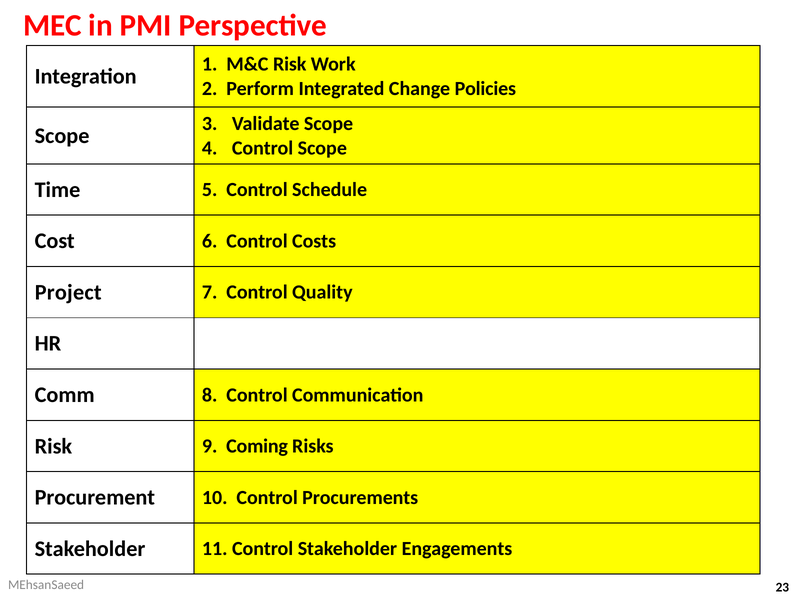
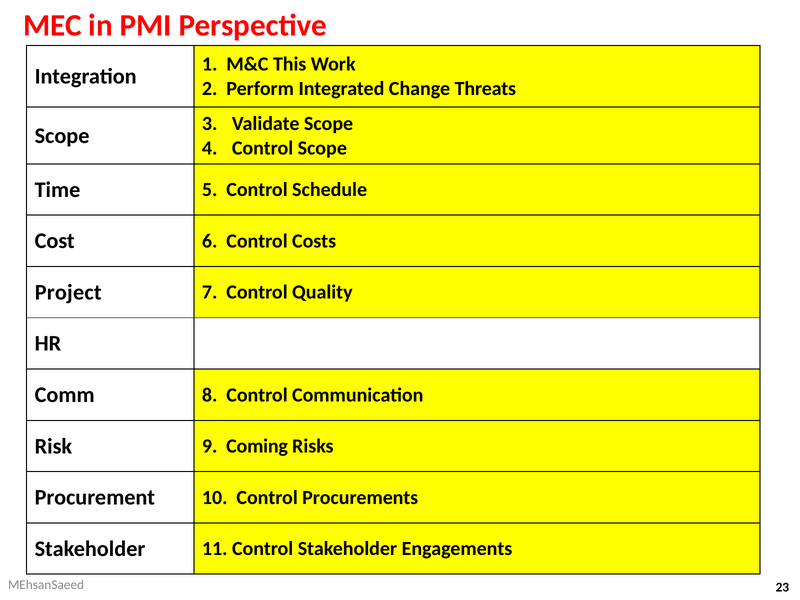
M&C Risk: Risk -> This
Policies: Policies -> Threats
